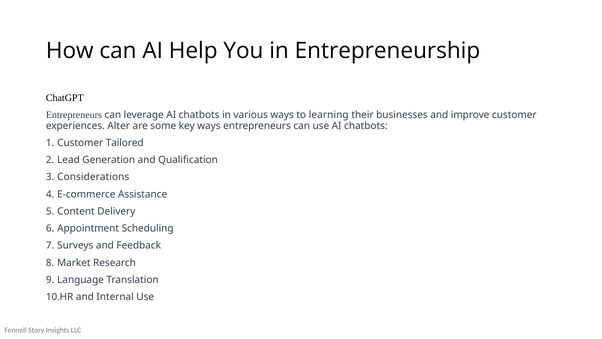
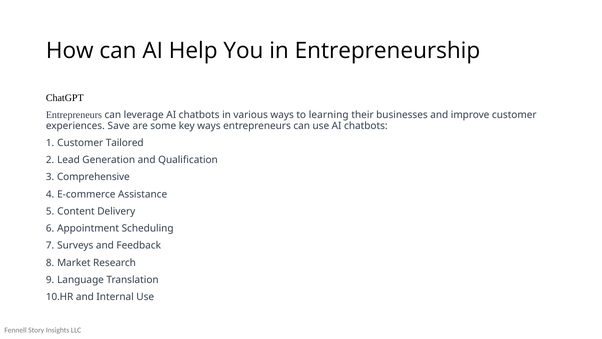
Alter: Alter -> Save
Considerations: Considerations -> Comprehensive
